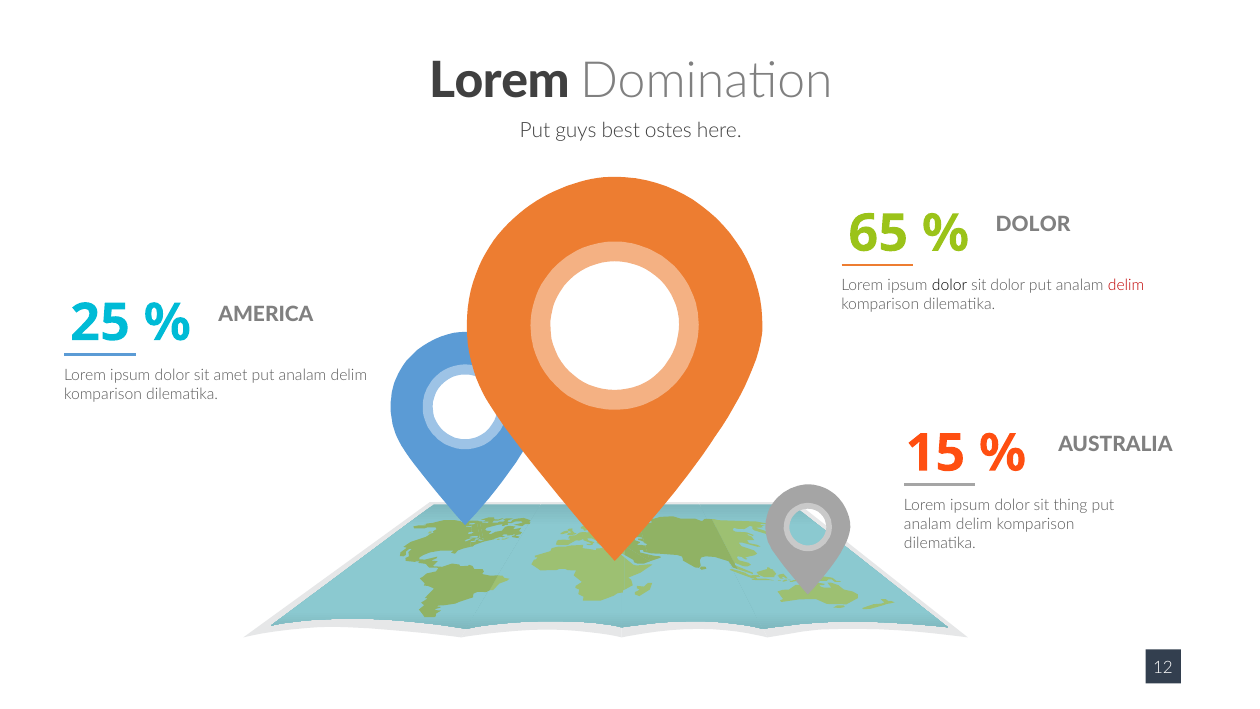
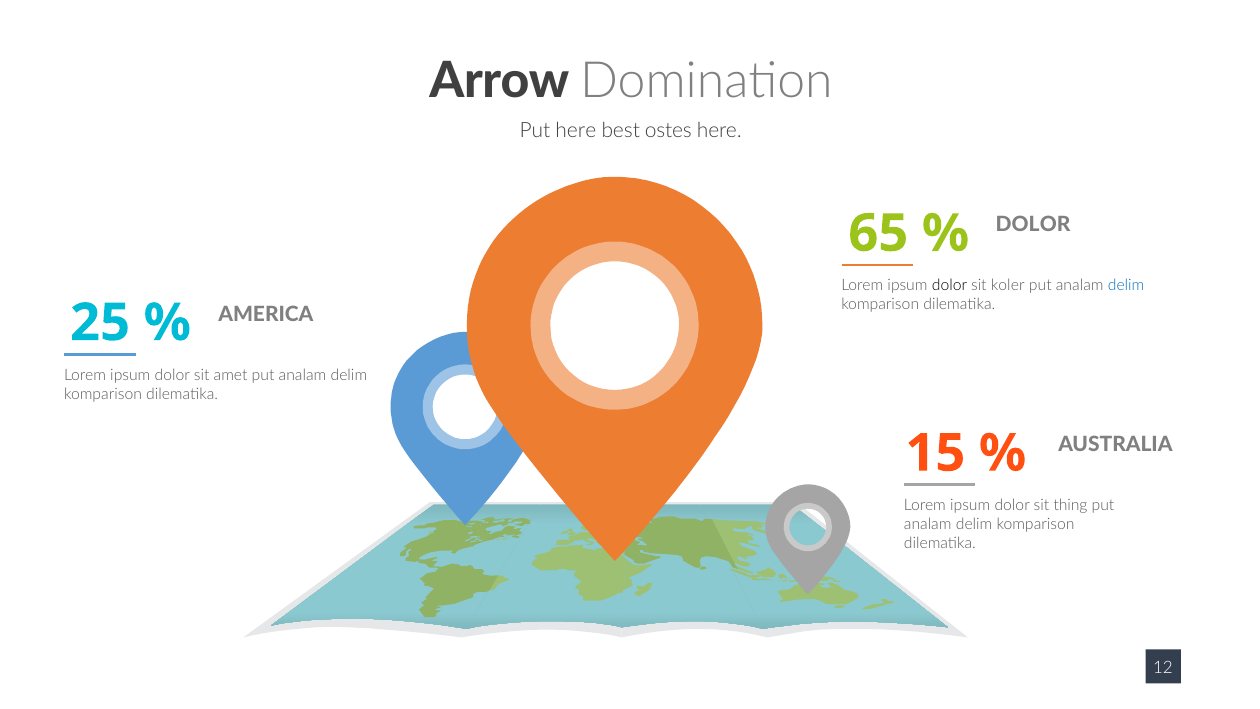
Lorem at (499, 81): Lorem -> Arrow
Put guys: guys -> here
sit dolor: dolor -> koler
delim at (1126, 286) colour: red -> blue
